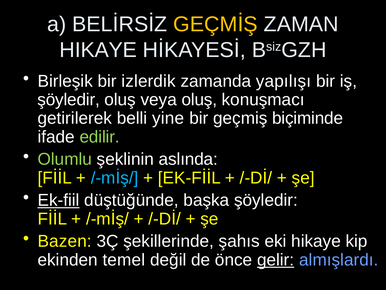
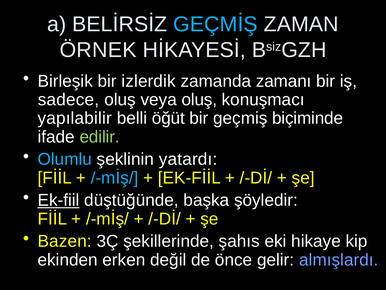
GEÇMİŞ colour: yellow -> light blue
HIKAYE at (98, 50): HIKAYE -> ÖRNEK
yapılışı: yapılışı -> zamanı
şöyledir at (69, 100): şöyledir -> sadece
getirilerek: getirilerek -> yapılabilir
yine: yine -> öğüt
Olumlu colour: light green -> light blue
aslında: aslında -> yatardı
temel: temel -> erken
gelir underline: present -> none
